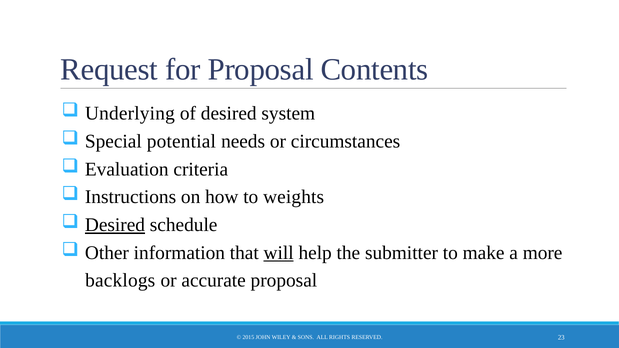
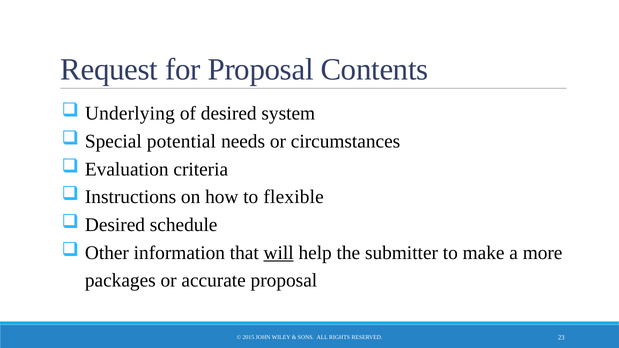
weights: weights -> flexible
Desired at (115, 225) underline: present -> none
backlogs: backlogs -> packages
